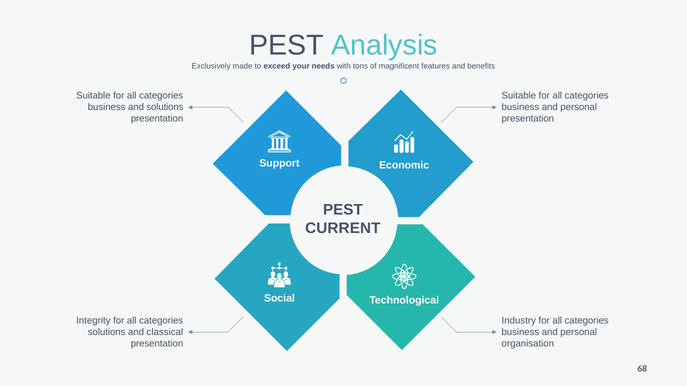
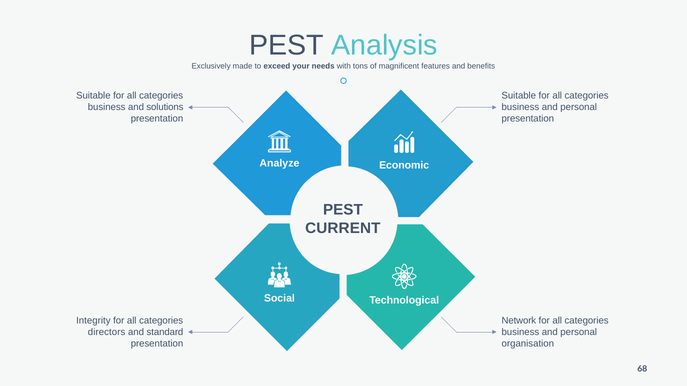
Support: Support -> Analyze
Industry: Industry -> Network
solutions at (107, 332): solutions -> directors
classical: classical -> standard
